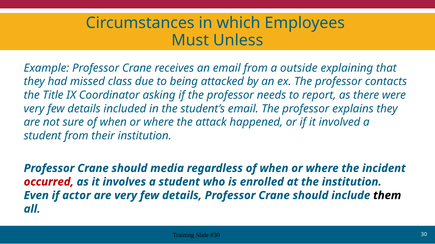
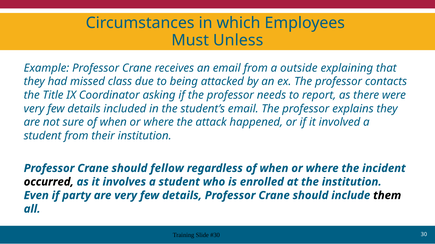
media: media -> fellow
occurred colour: red -> black
actor: actor -> party
